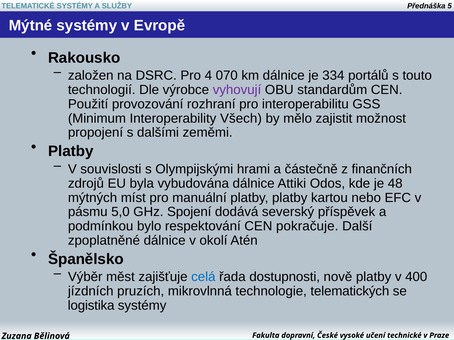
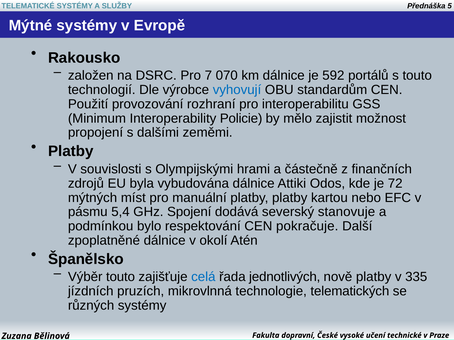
4: 4 -> 7
334: 334 -> 592
vyhovují colour: purple -> blue
Všech: Všech -> Policie
48: 48 -> 72
5,0: 5,0 -> 5,4
příspěvek: příspěvek -> stanovuje
Výběr měst: měst -> touto
dostupnosti: dostupnosti -> jednotlivých
400: 400 -> 335
logistika: logistika -> různých
